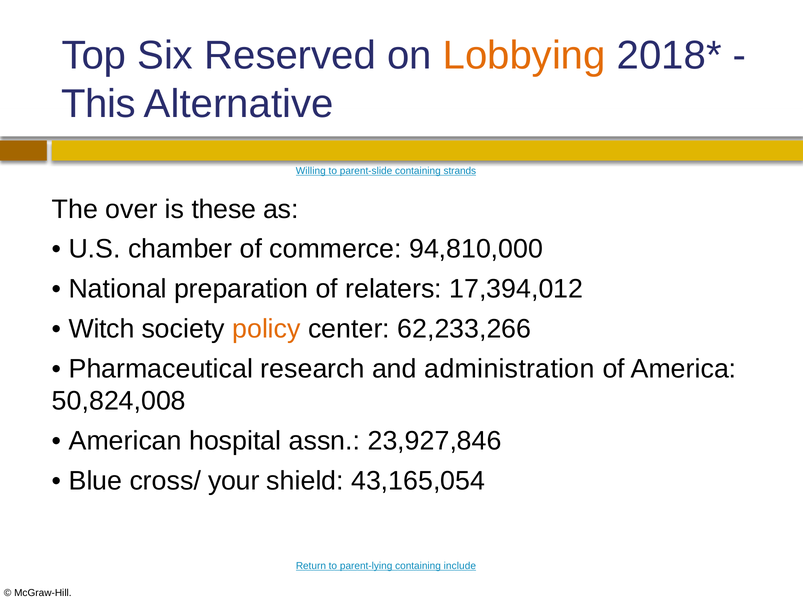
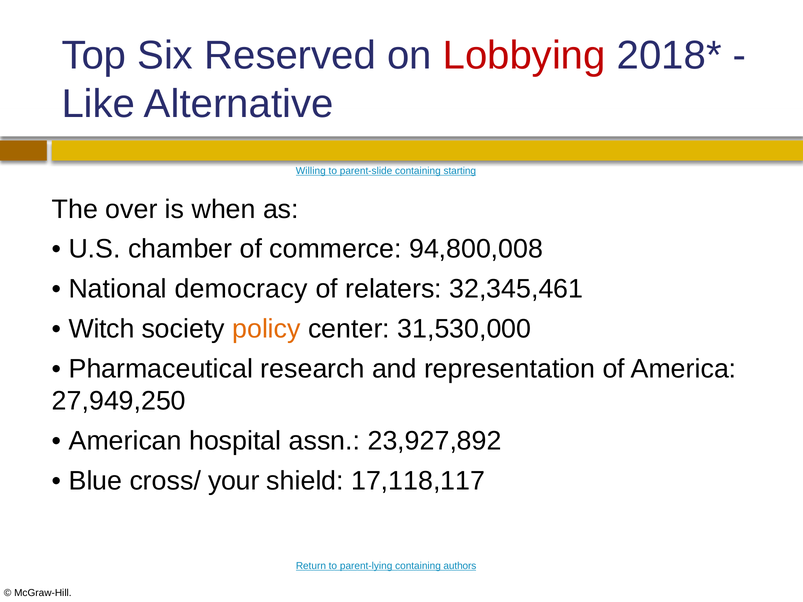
Lobbying colour: orange -> red
This: This -> Like
strands: strands -> starting
these: these -> when
94,810,000: 94,810,000 -> 94,800,008
preparation: preparation -> democracy
17,394,012: 17,394,012 -> 32,345,461
62,233,266: 62,233,266 -> 31,530,000
administration: administration -> representation
50,824,008: 50,824,008 -> 27,949,250
23,927,846: 23,927,846 -> 23,927,892
43,165,054: 43,165,054 -> 17,118,117
include: include -> authors
